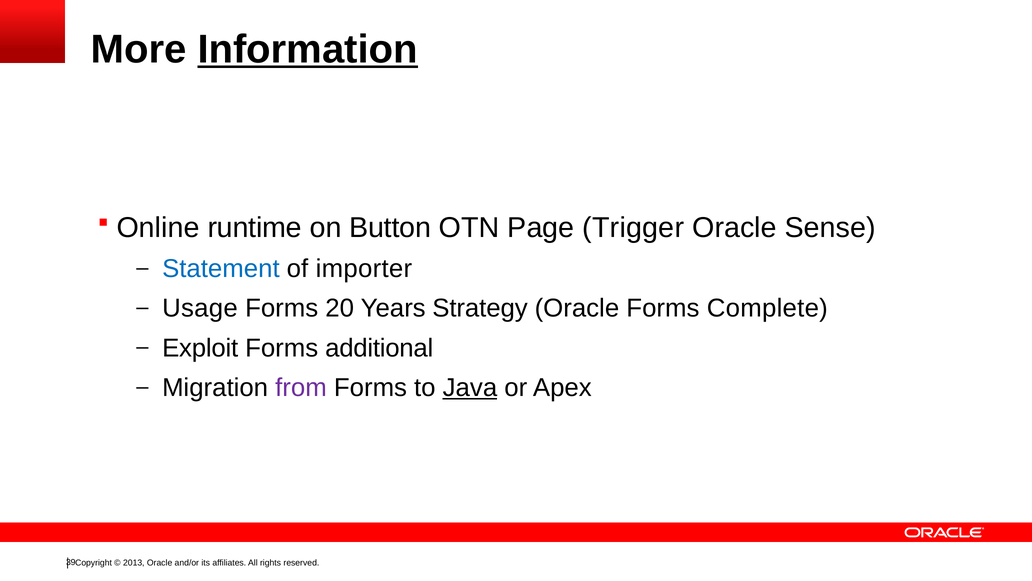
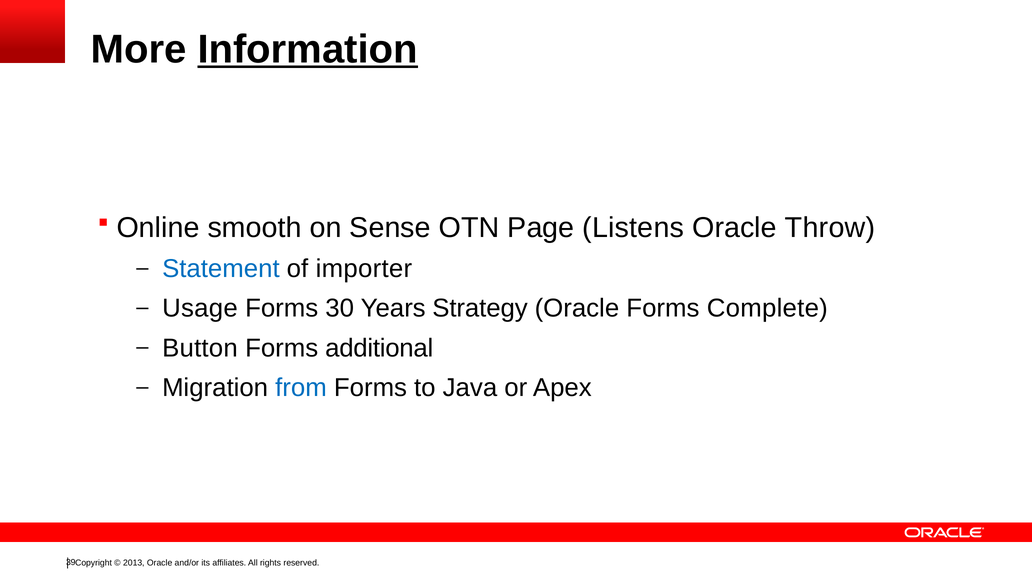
runtime: runtime -> smooth
Button: Button -> Sense
Trigger: Trigger -> Listens
Sense: Sense -> Throw
20: 20 -> 30
Exploit: Exploit -> Button
from colour: purple -> blue
Java underline: present -> none
